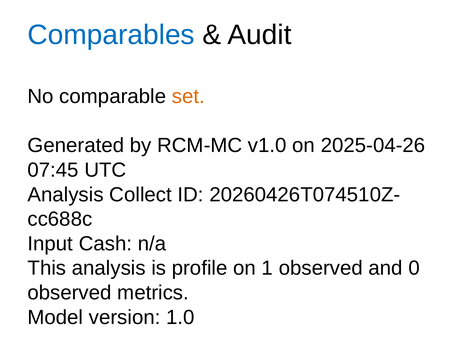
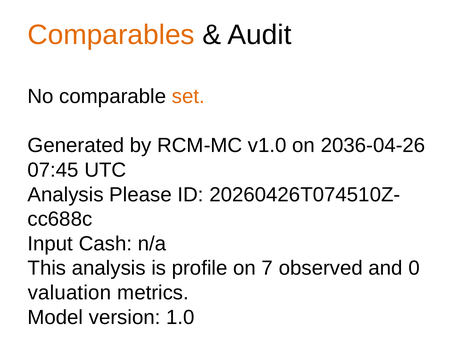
Comparables colour: blue -> orange
2025-04-26: 2025-04-26 -> 2036-04-26
Collect: Collect -> Please
1: 1 -> 7
observed at (70, 293): observed -> valuation
